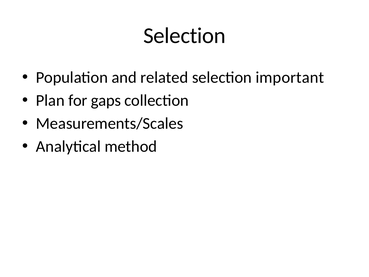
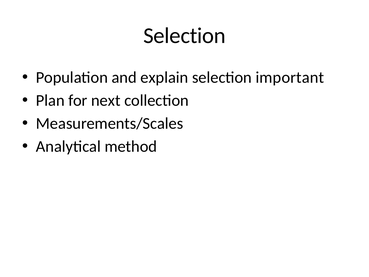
related: related -> explain
gaps: gaps -> next
